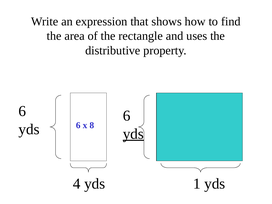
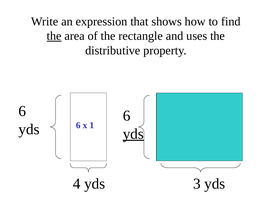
the at (54, 36) underline: none -> present
8: 8 -> 1
1: 1 -> 3
